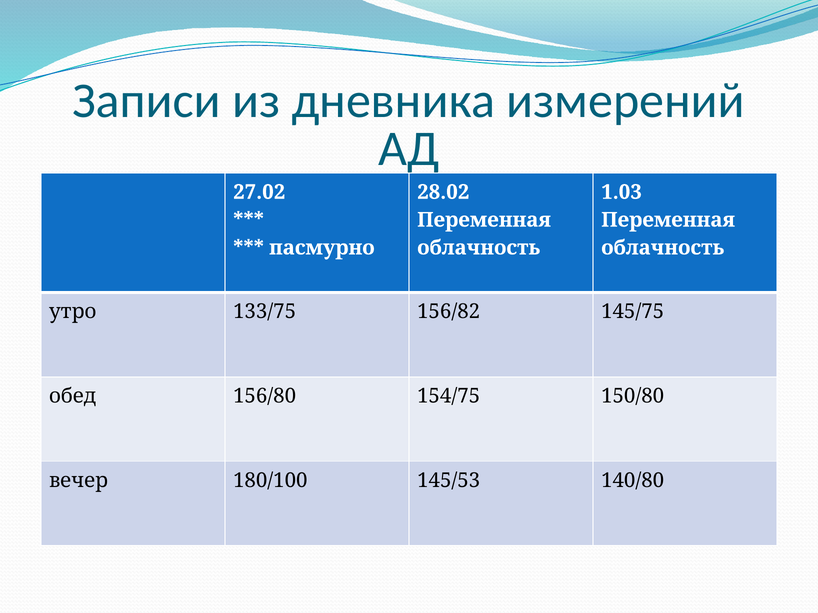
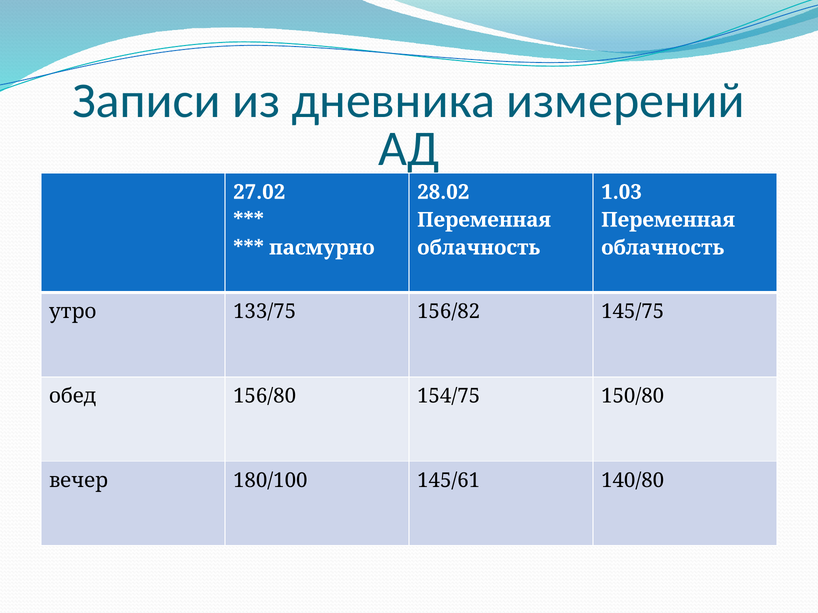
145/53: 145/53 -> 145/61
